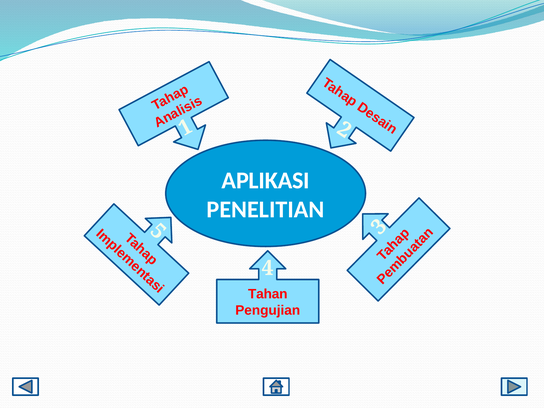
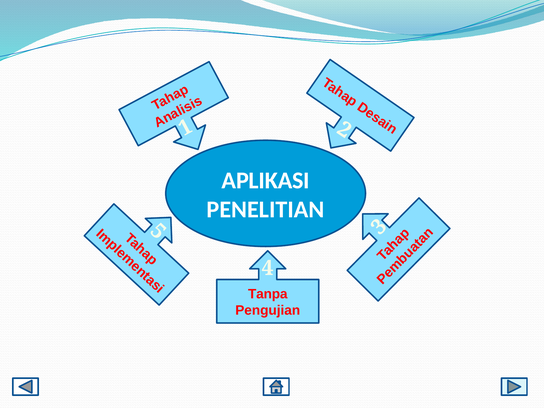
Tahan: Tahan -> Tanpa
